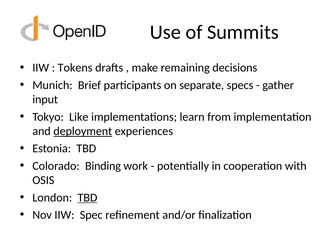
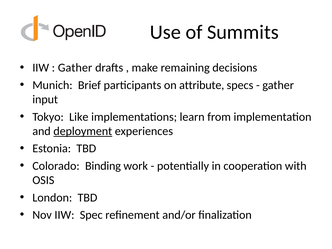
Tokens at (75, 68): Tokens -> Gather
separate: separate -> attribute
TBD at (87, 198) underline: present -> none
